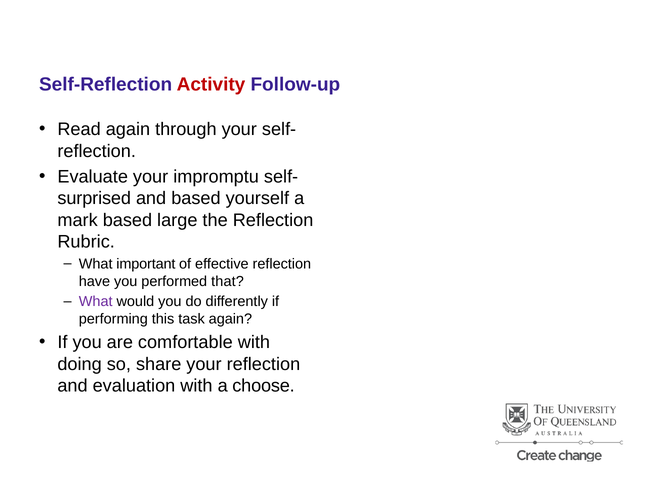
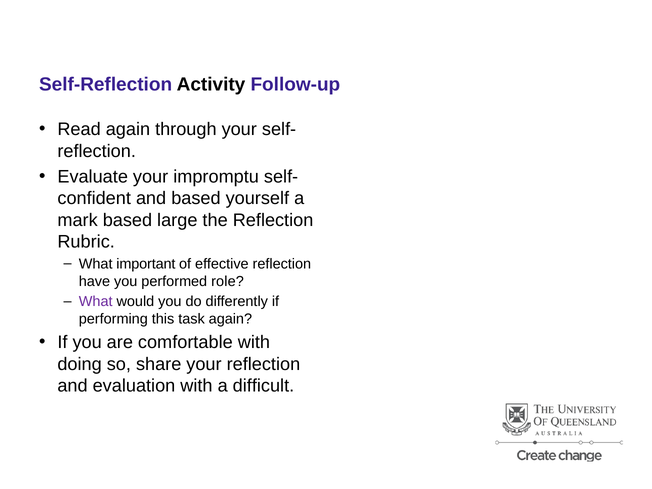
Activity colour: red -> black
surprised: surprised -> confident
that: that -> role
choose: choose -> difficult
